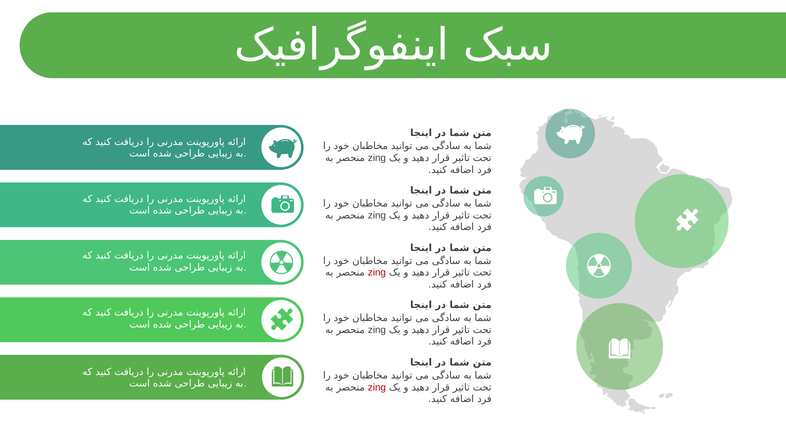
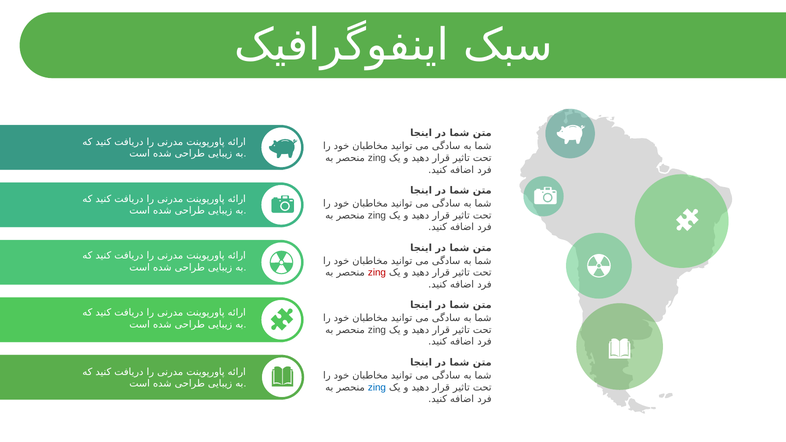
zing at (377, 387) colour: red -> blue
